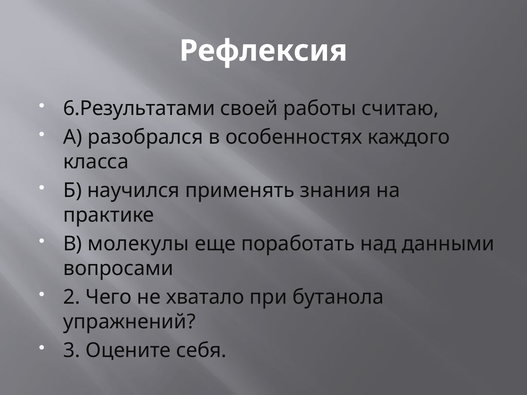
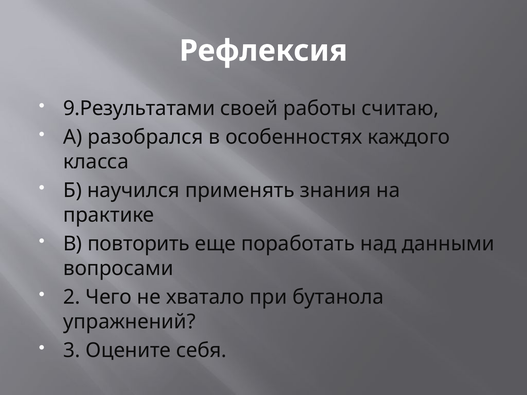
6.Результатами: 6.Результатами -> 9.Результатами
молекулы: молекулы -> повторить
